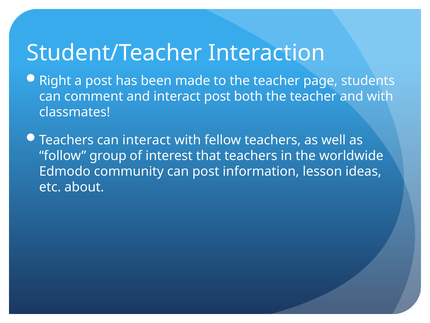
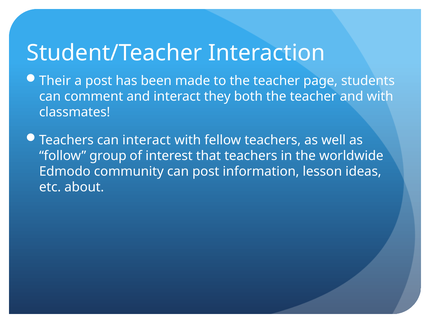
Right: Right -> Their
interact post: post -> they
